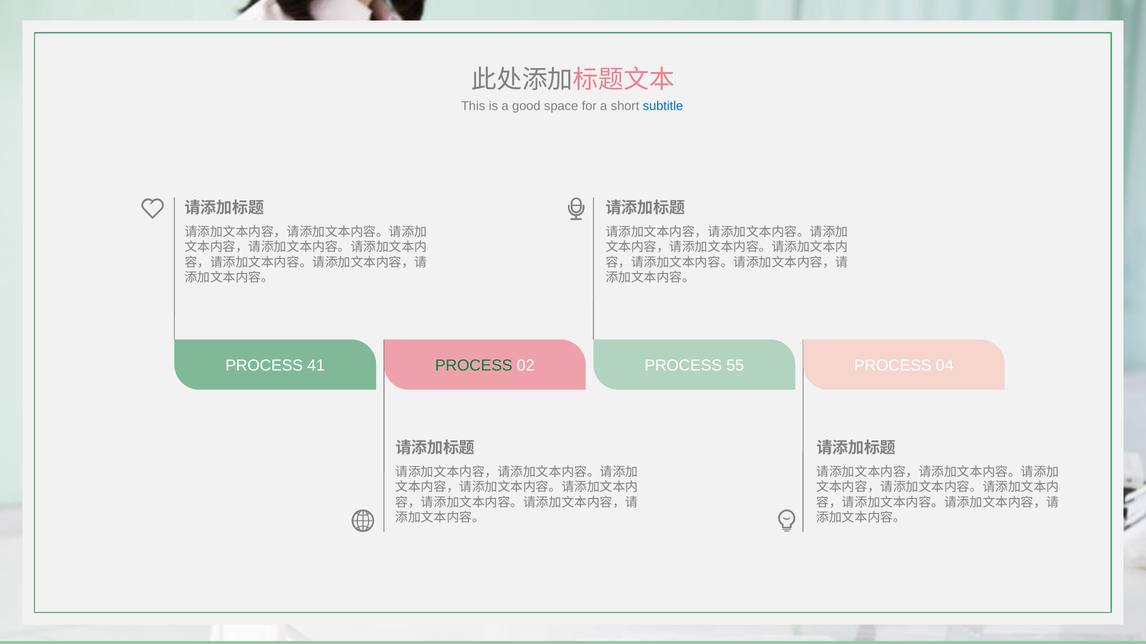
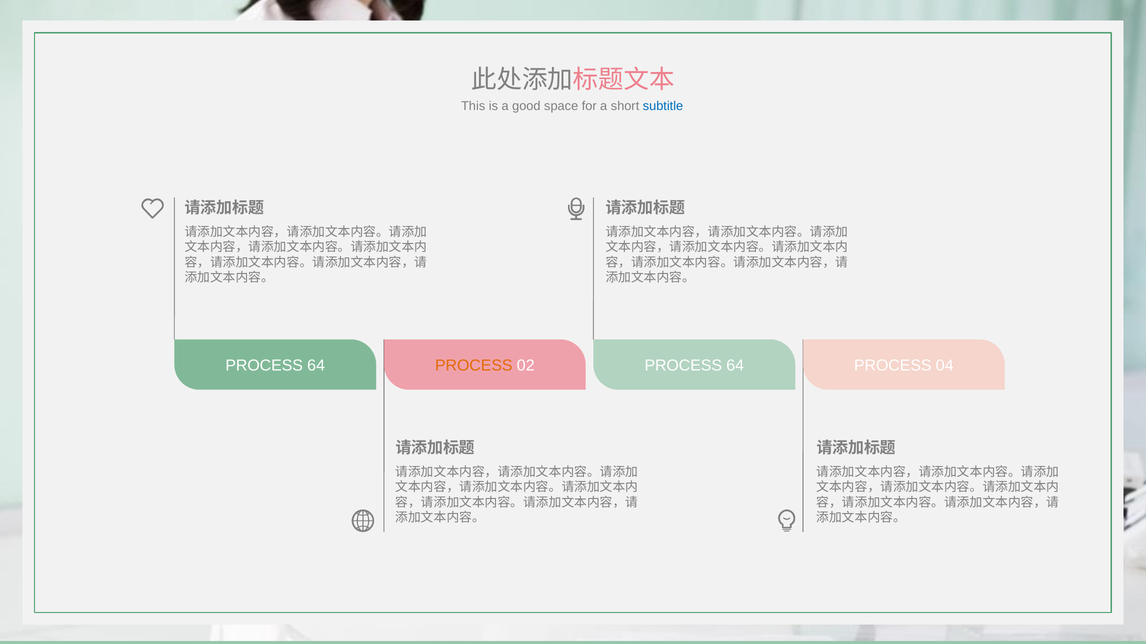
41 at (316, 366): 41 -> 64
PROCESS at (474, 366) colour: green -> orange
55 at (735, 366): 55 -> 64
